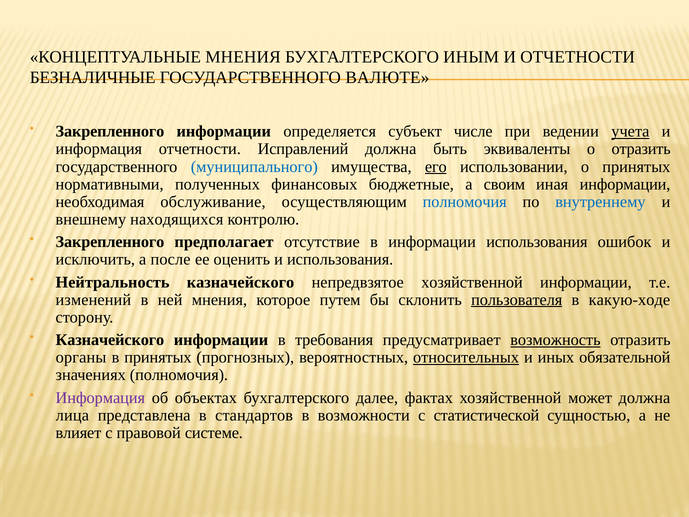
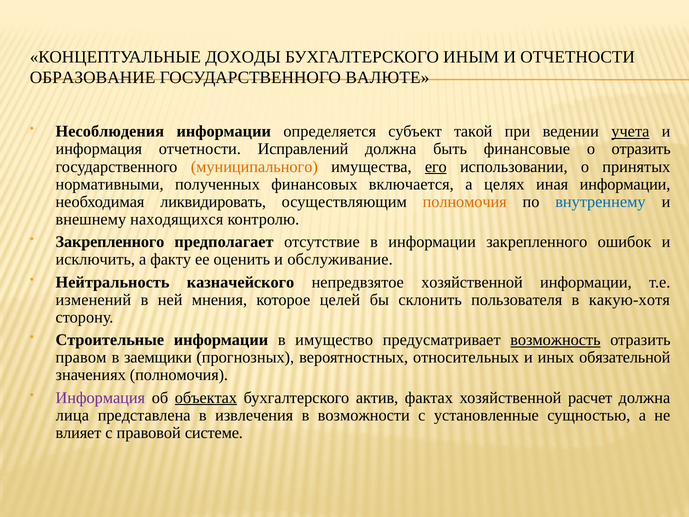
КОНЦЕПТУАЛЬНЫЕ МНЕНИЯ: МНЕНИЯ -> ДОХОДЫ
БЕЗНАЛИЧНЫЕ: БЕЗНАЛИЧНЫЕ -> ОБРАЗОВАНИЕ
Закрепленного at (110, 131): Закрепленного -> Несоблюдения
числе: числе -> такой
эквиваленты: эквиваленты -> финансовые
муниципального colour: blue -> orange
бюджетные: бюджетные -> включается
своим: своим -> целях
обслуживание: обслуживание -> ликвидировать
полномочия at (465, 202) colour: blue -> orange
информации использования: использования -> закрепленного
после: после -> факту
и использования: использования -> обслуживание
путем: путем -> целей
пользователя underline: present -> none
какую-ходе: какую-ходе -> какую-хотя
Казначейского at (110, 340): Казначейского -> Строительные
требования: требования -> имущество
органы: органы -> правом
в принятых: принятых -> заемщики
относительных underline: present -> none
объектах underline: none -> present
далее: далее -> актив
может: может -> расчет
стандартов: стандартов -> извлечения
статистической: статистической -> установленные
